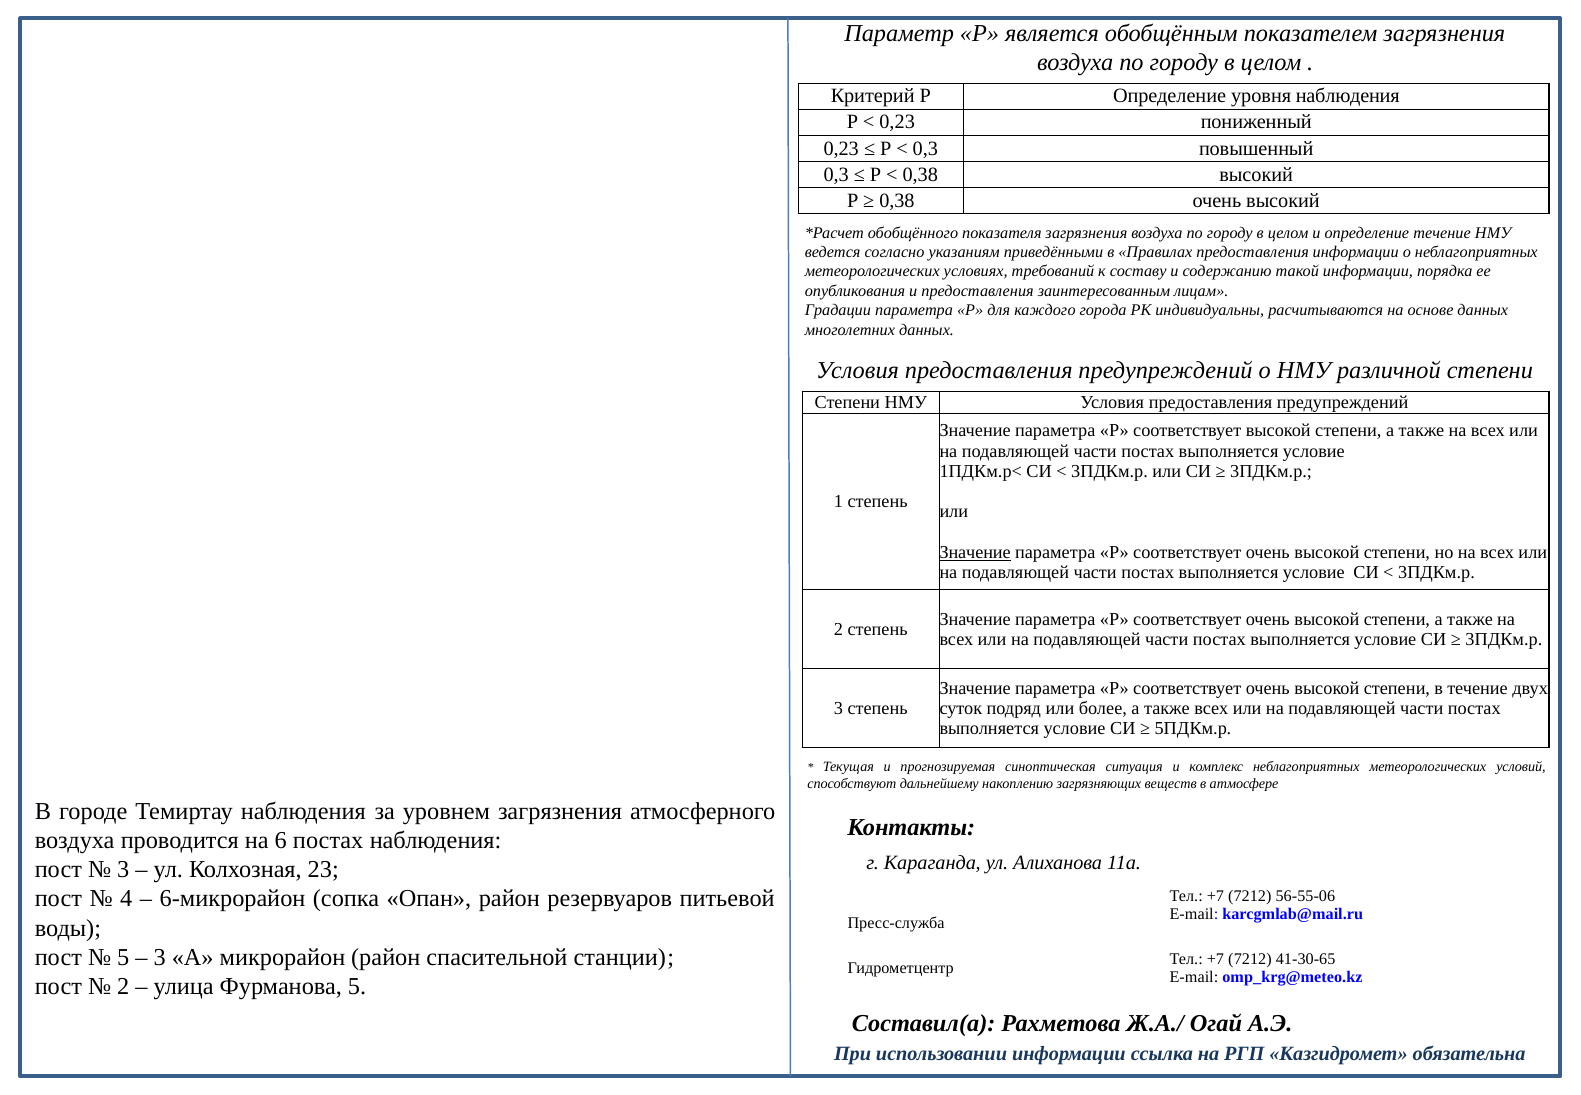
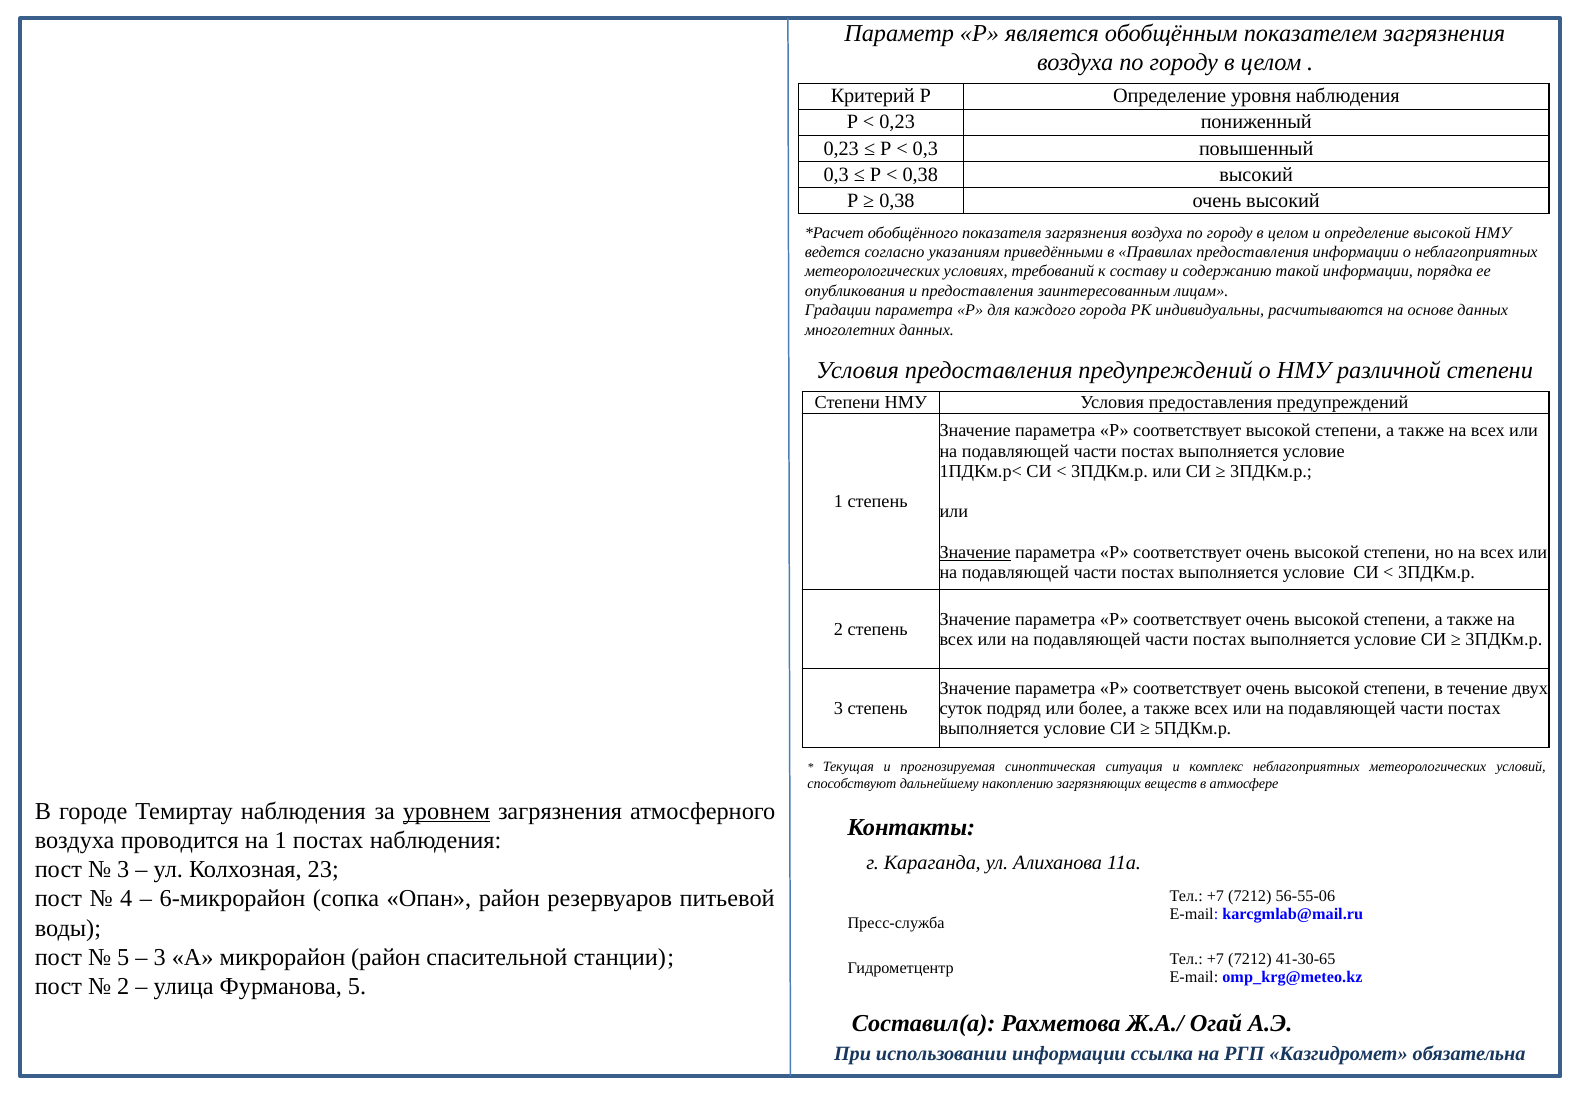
определение течение: течение -> высокой
уровнем underline: none -> present
на 6: 6 -> 1
